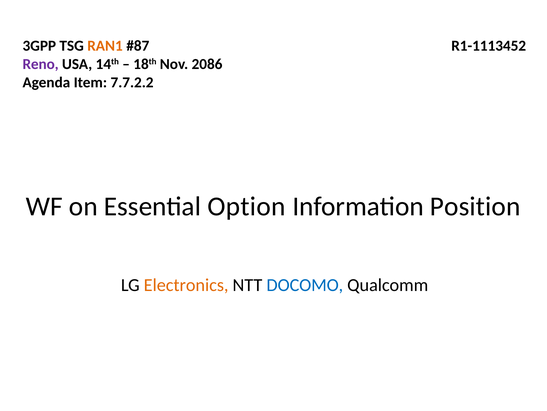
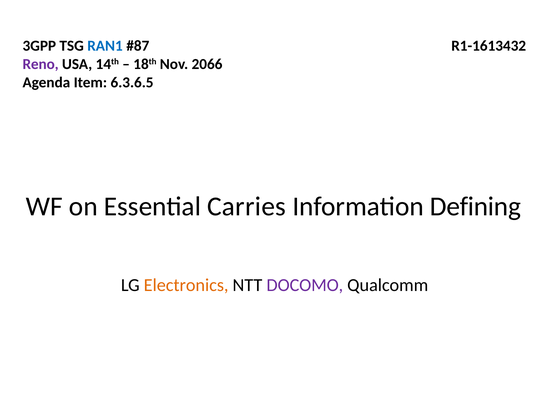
RAN1 colour: orange -> blue
R1-1113452: R1-1113452 -> R1-1613432
2086: 2086 -> 2066
7.7.2.2: 7.7.2.2 -> 6.3.6.5
Option: Option -> Carries
Position: Position -> Defining
DOCOMO colour: blue -> purple
